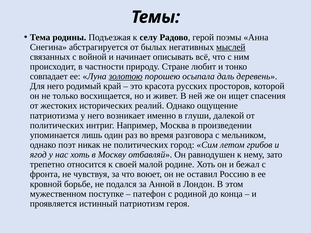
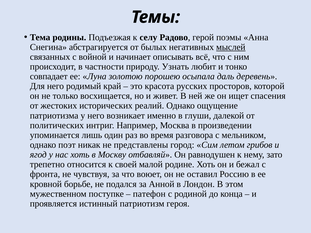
Стране: Стране -> Узнать
золотою underline: present -> none
не политических: политических -> представлены
